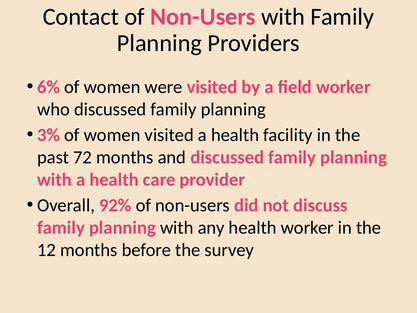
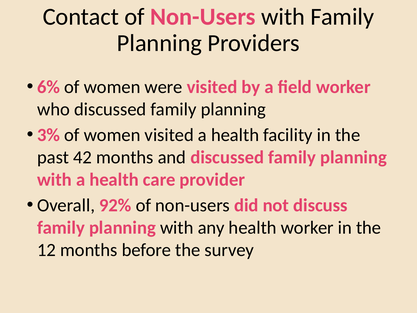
72: 72 -> 42
